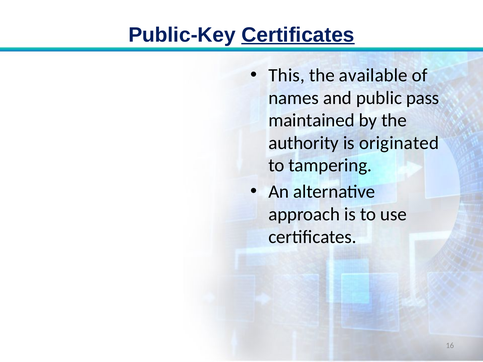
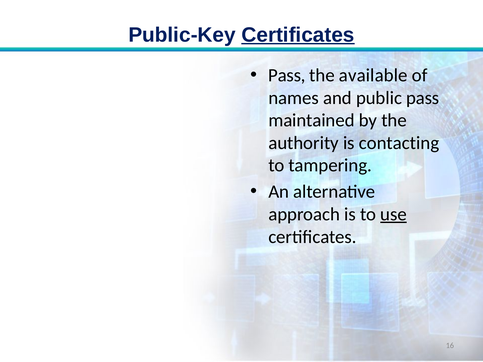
This at (287, 75): This -> Pass
originated: originated -> contacting
use underline: none -> present
